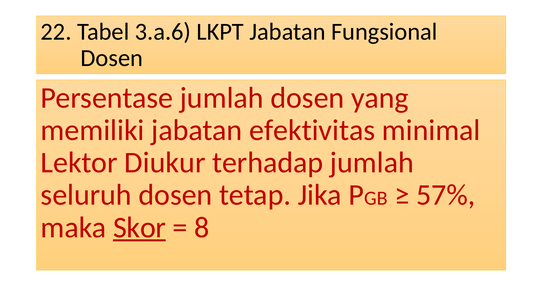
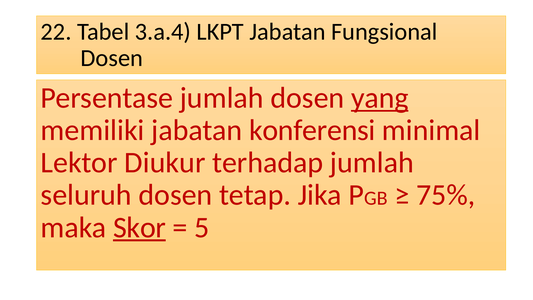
3.a.6: 3.a.6 -> 3.a.4
yang underline: none -> present
efektivitas: efektivitas -> konferensi
57%: 57% -> 75%
8: 8 -> 5
